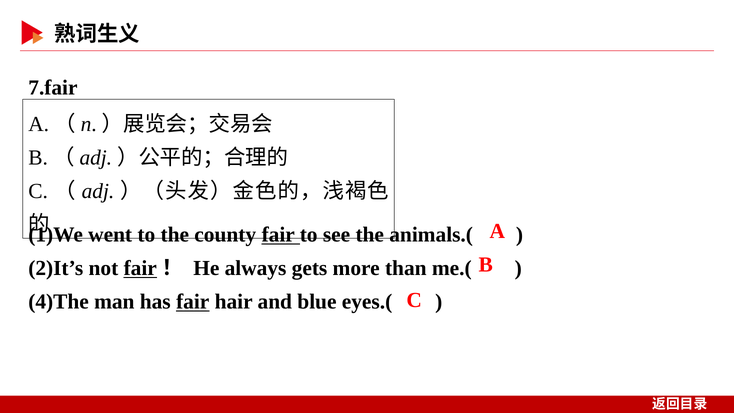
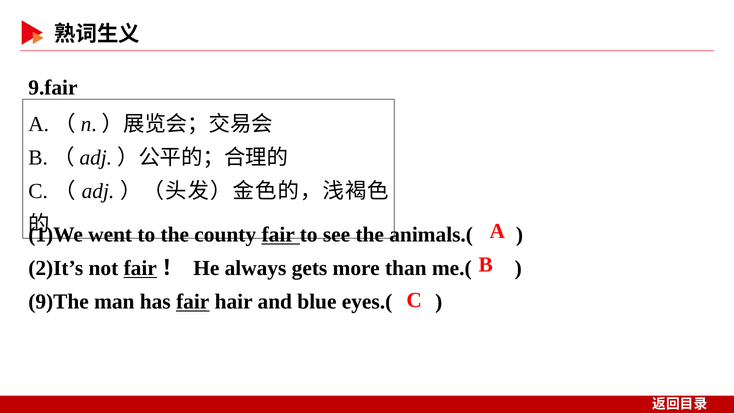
7.fair: 7.fair -> 9.fair
4)The: 4)The -> 9)The
